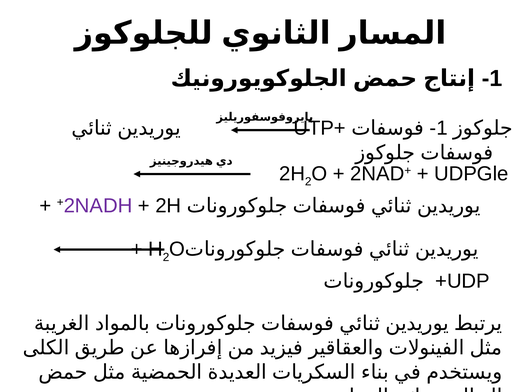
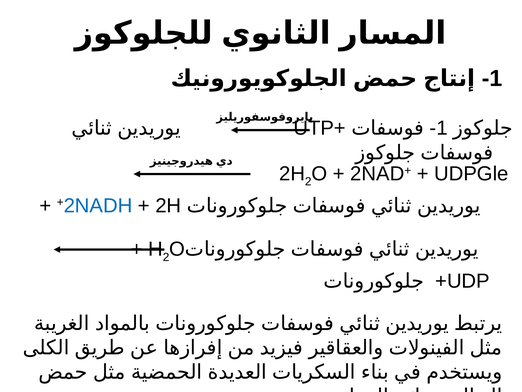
2NADH colour: purple -> blue
